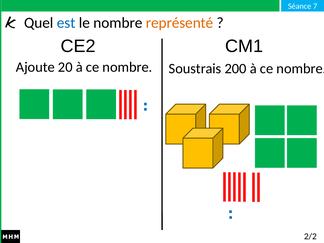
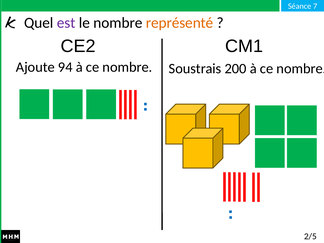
est colour: blue -> purple
20: 20 -> 94
2/2: 2/2 -> 2/5
